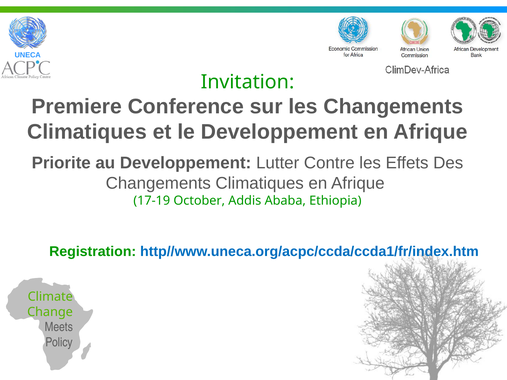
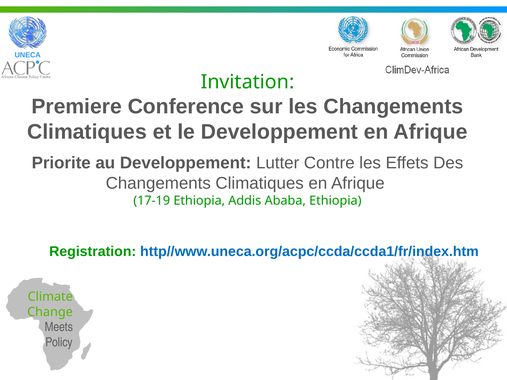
17-19 October: October -> Ethiopia
